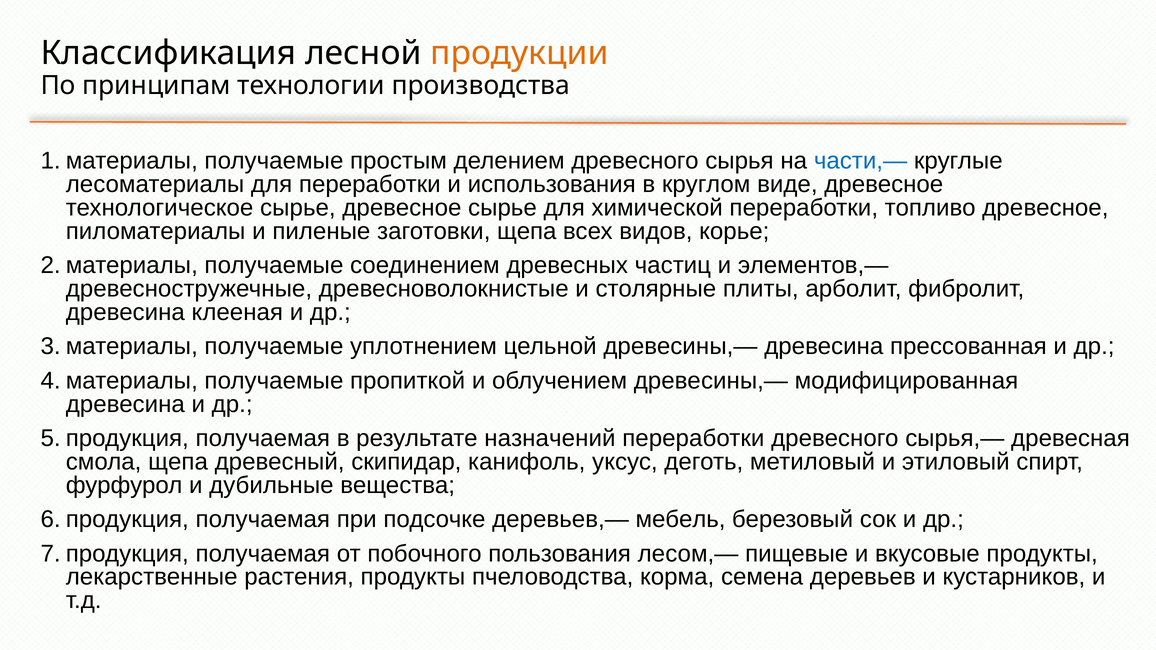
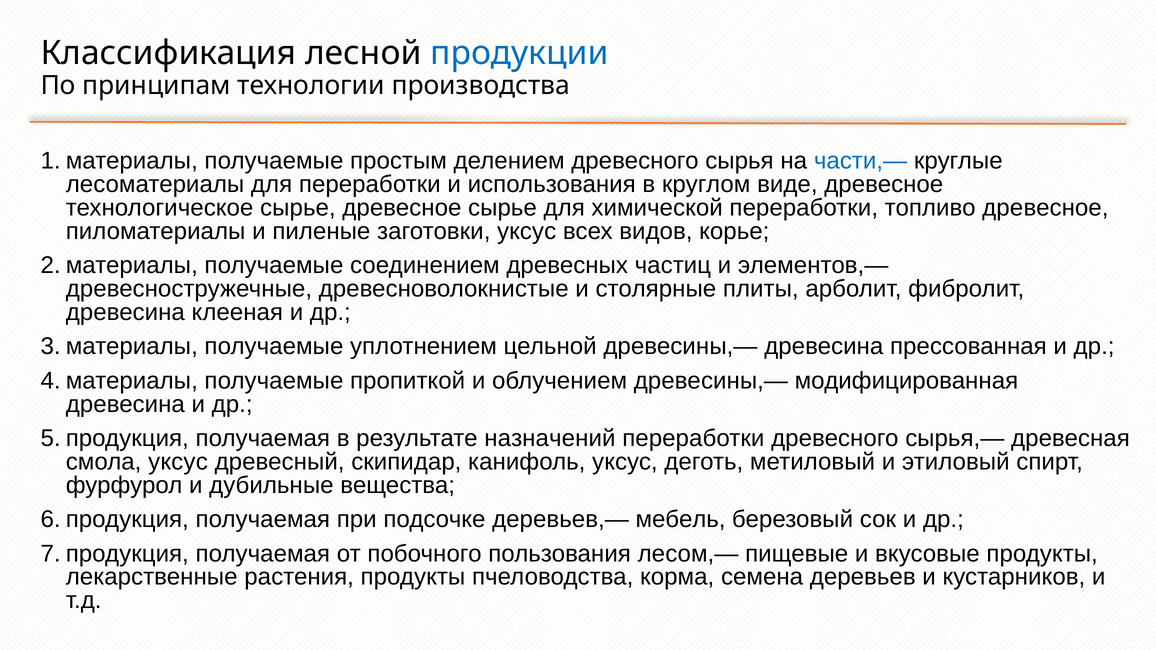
продукции colour: orange -> blue
заготовки щепа: щепа -> уксус
смола щепа: щепа -> уксус
